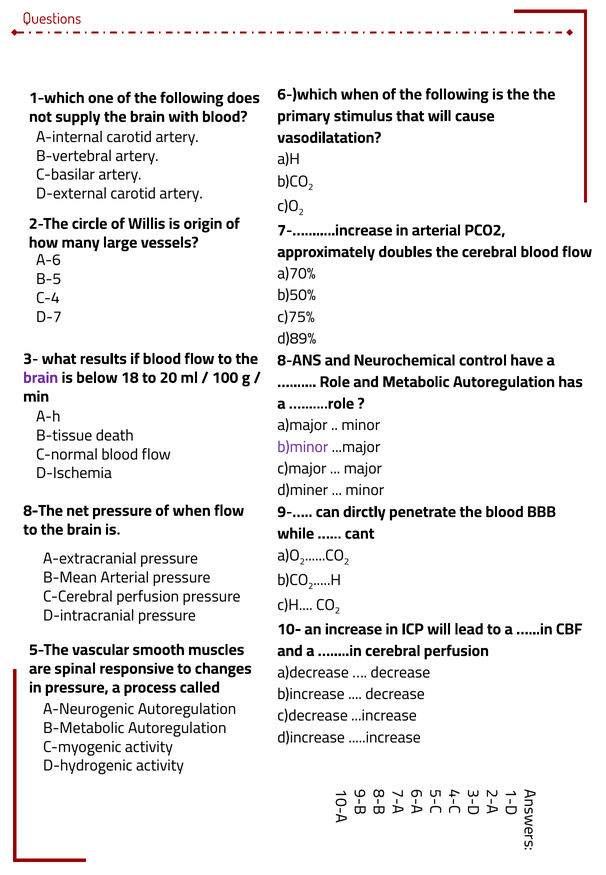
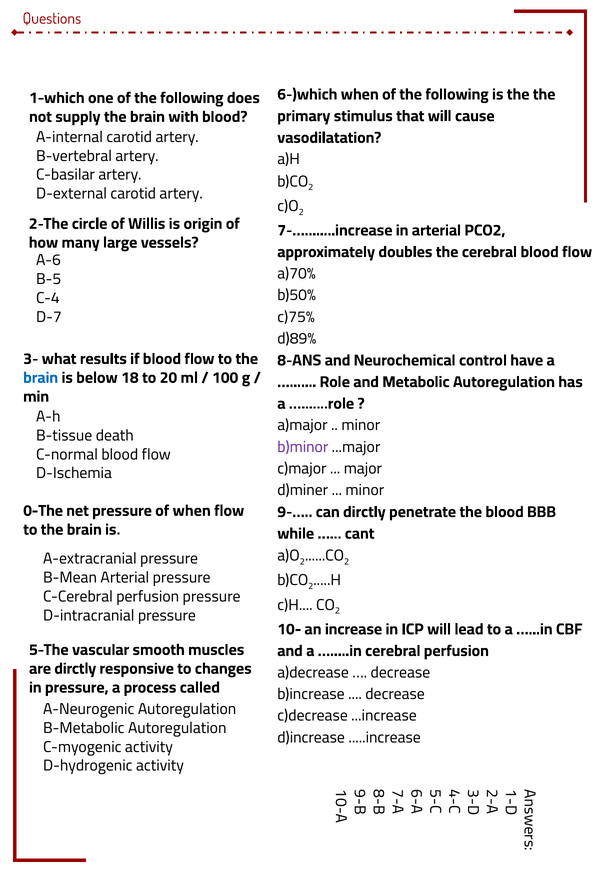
brain at (41, 378) colour: purple -> blue
8-The: 8-The -> 0-The
are spinal: spinal -> dirctly
